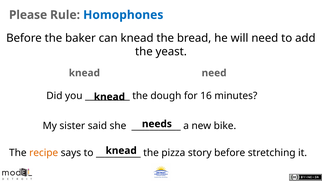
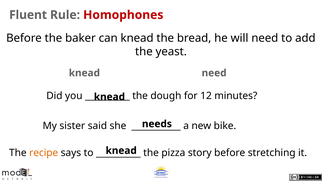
Please: Please -> Fluent
Homophones colour: blue -> red
16: 16 -> 12
